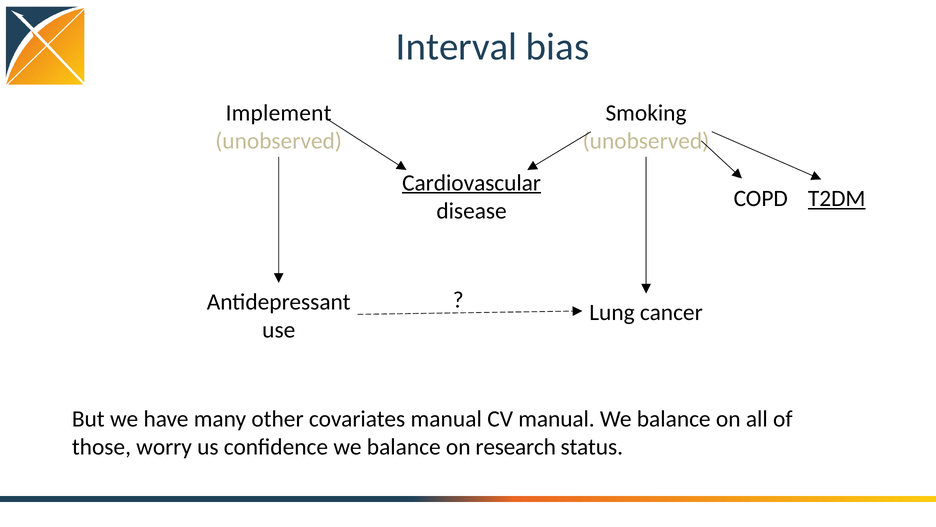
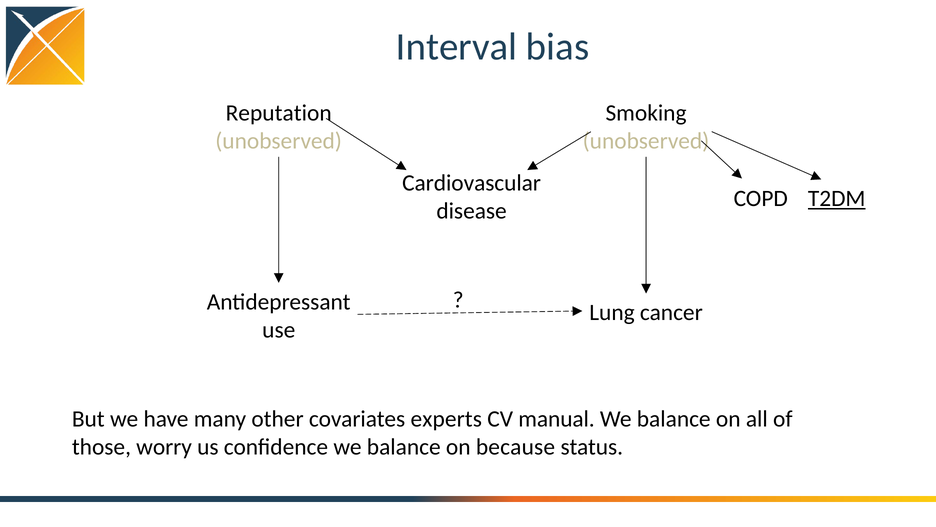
Implement: Implement -> Reputation
Cardiovascular underline: present -> none
covariates manual: manual -> experts
research: research -> because
